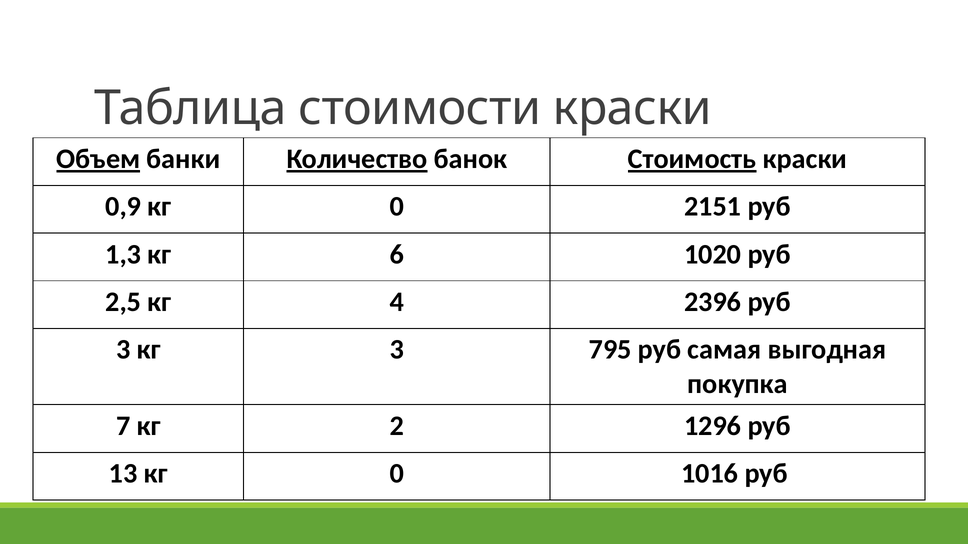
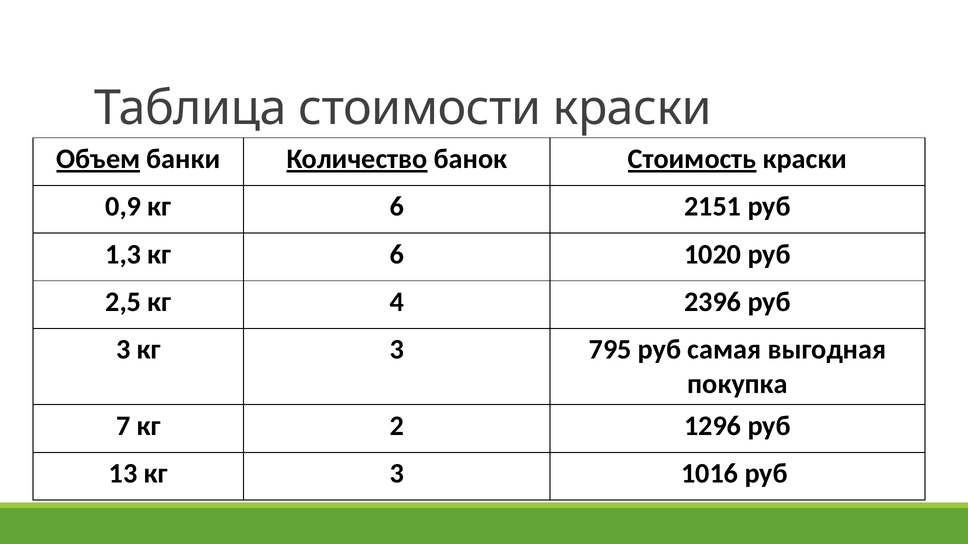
0,9 кг 0: 0 -> 6
13 кг 0: 0 -> 3
